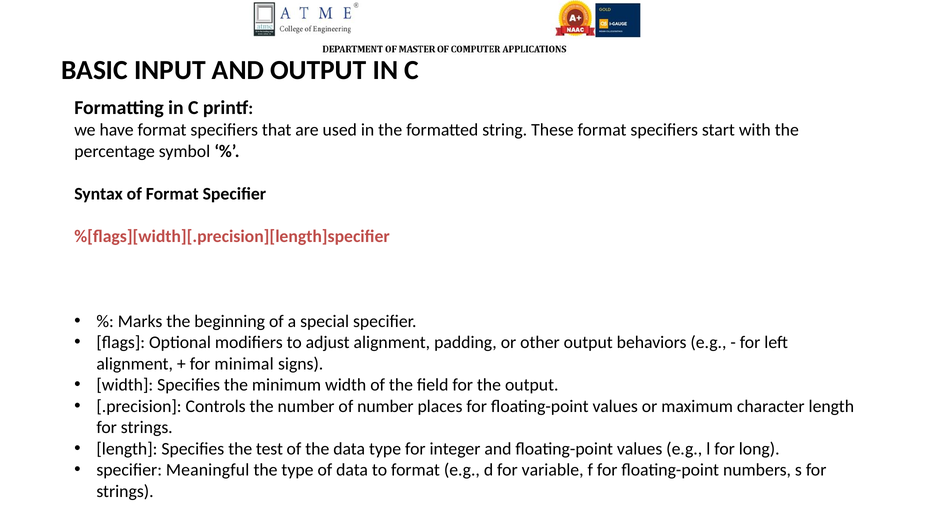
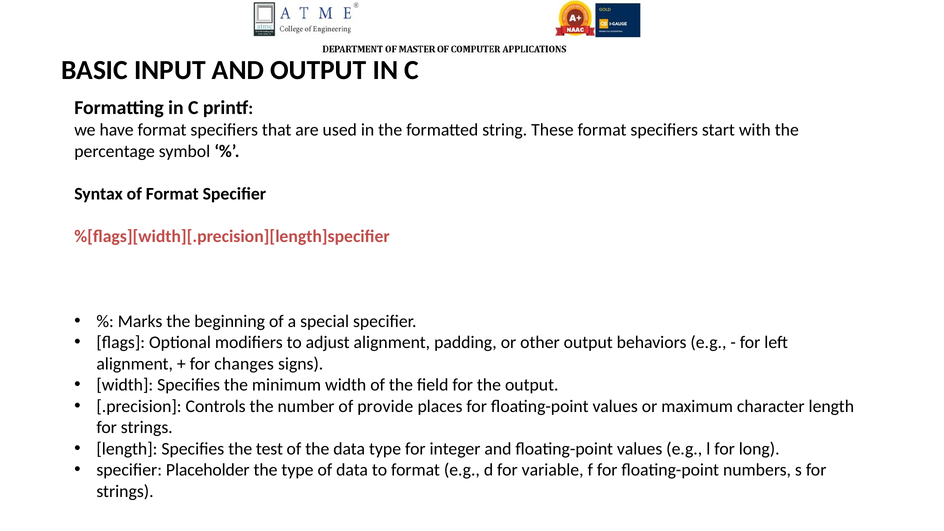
minimal: minimal -> changes
of number: number -> provide
Meaningful: Meaningful -> Placeholder
